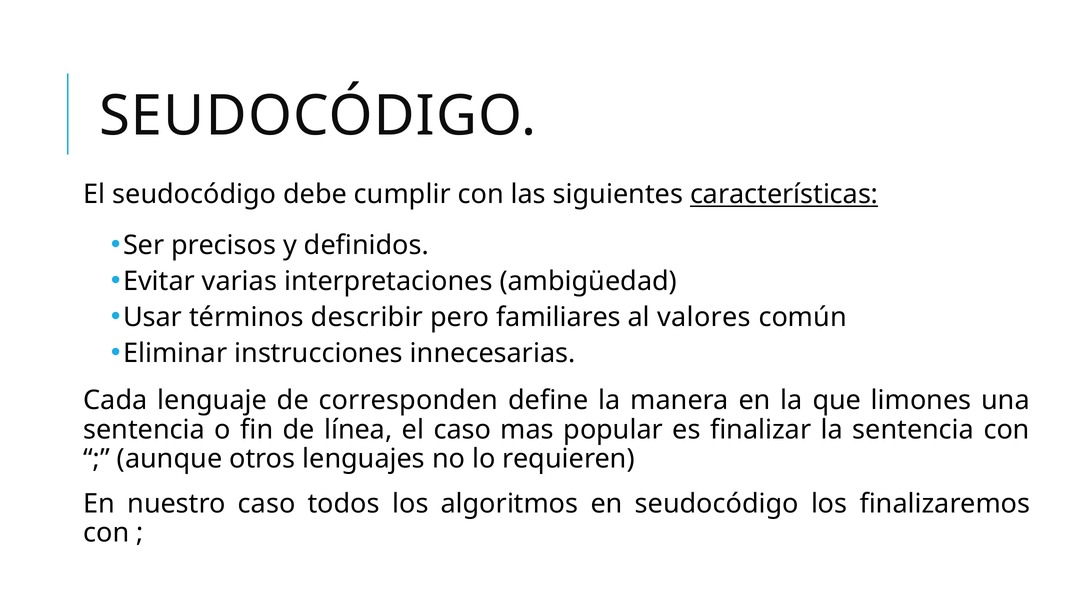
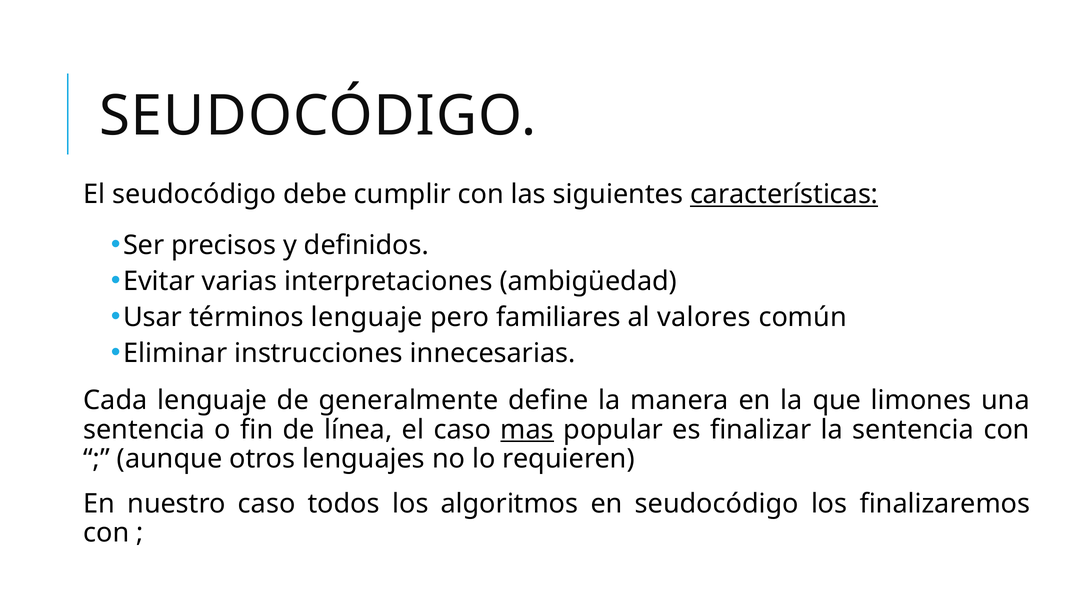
términos describir: describir -> lenguaje
corresponden: corresponden -> generalmente
mas underline: none -> present
